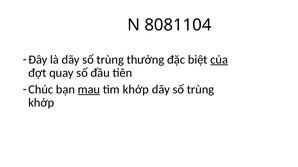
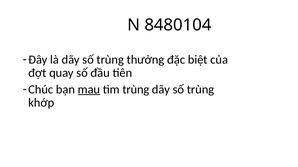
8081104: 8081104 -> 8480104
của underline: present -> none
tìm khớp: khớp -> trùng
